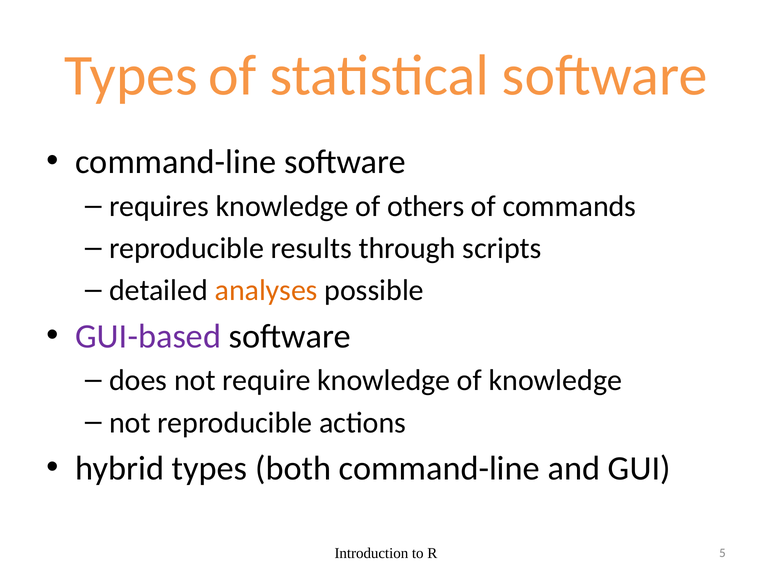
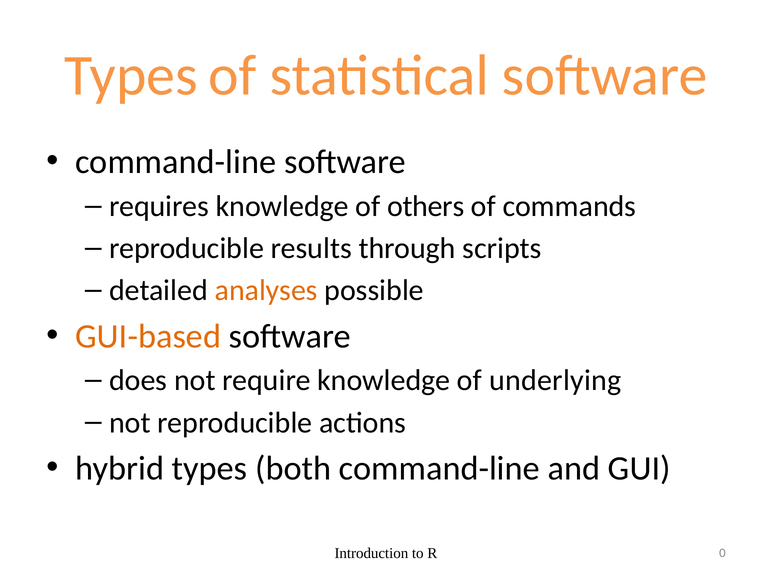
GUI-based colour: purple -> orange
of knowledge: knowledge -> underlying
5: 5 -> 0
